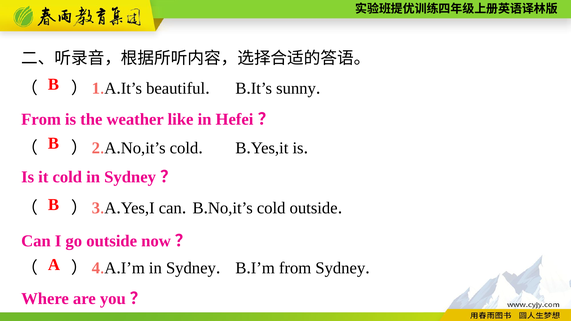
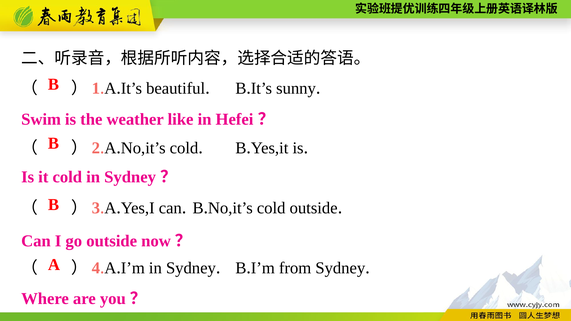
From at (41, 119): From -> Swim
